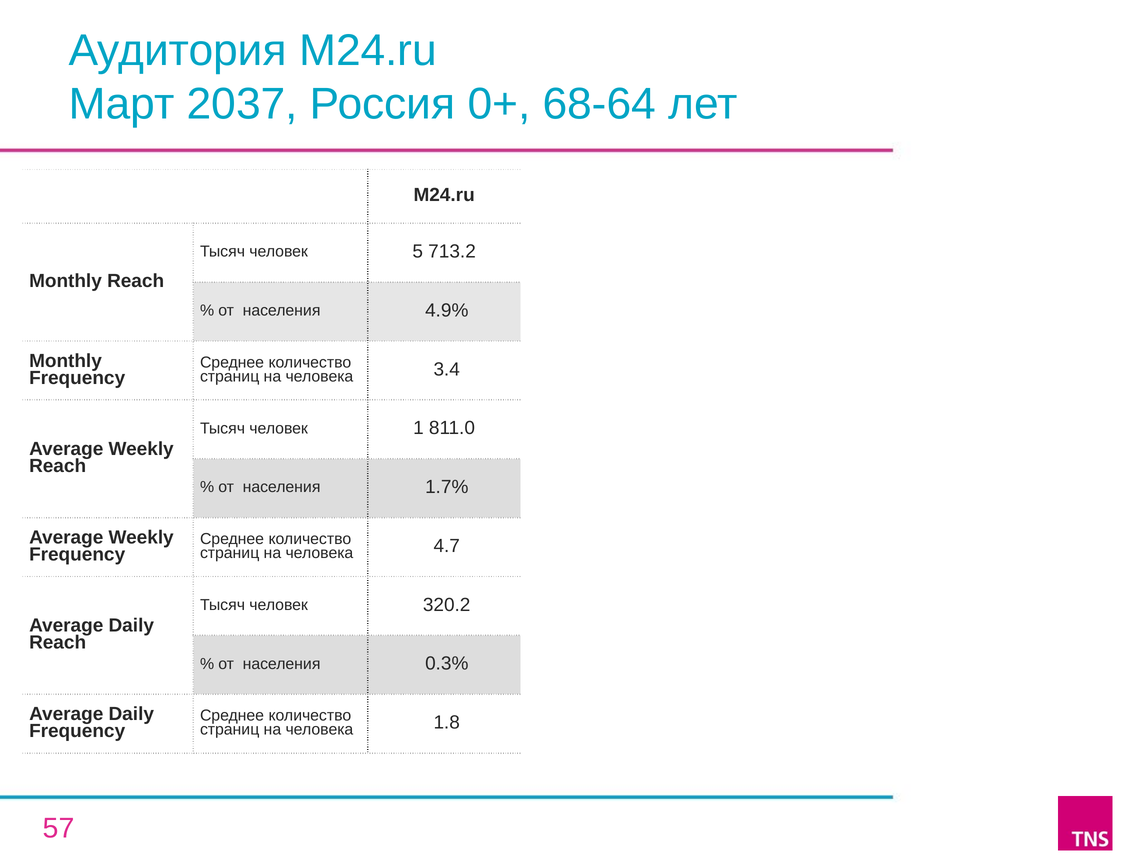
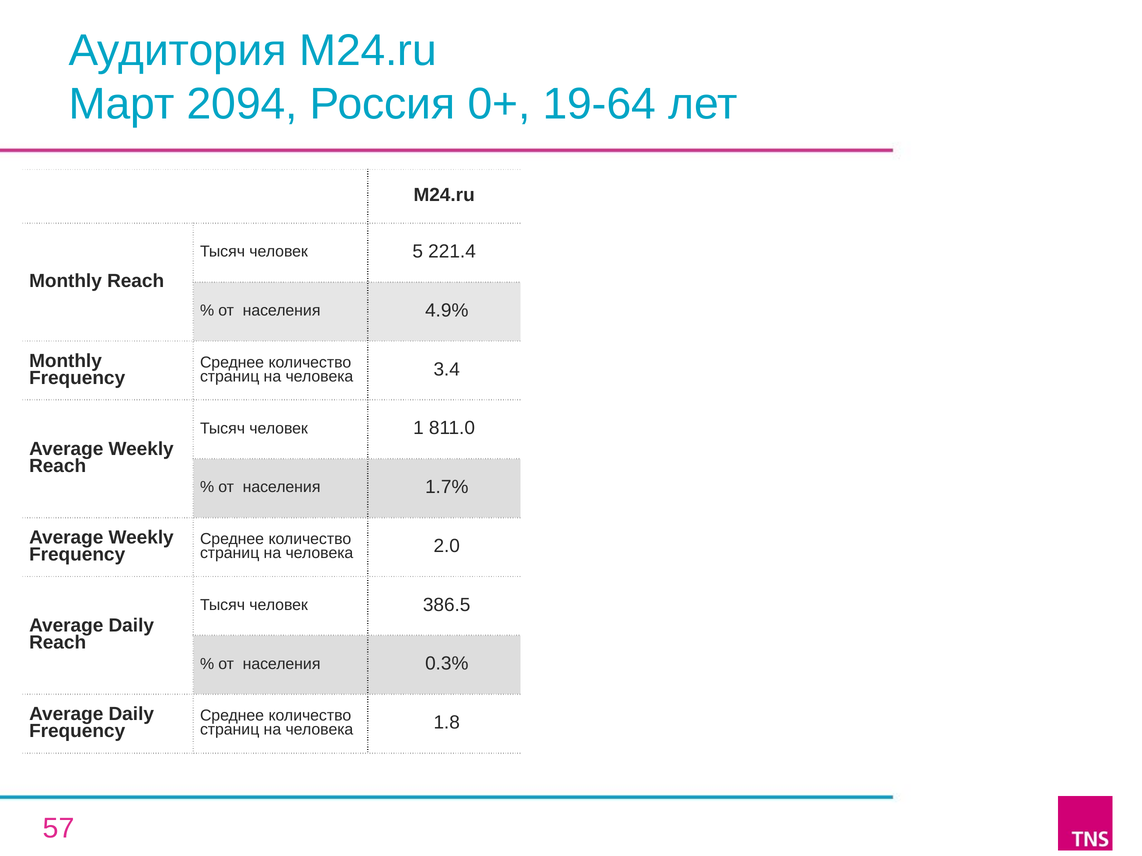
2037: 2037 -> 2094
68-64: 68-64 -> 19-64
713.2: 713.2 -> 221.4
4.7: 4.7 -> 2.0
320.2: 320.2 -> 386.5
